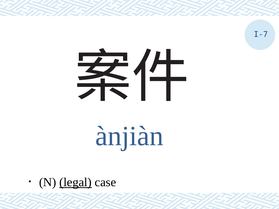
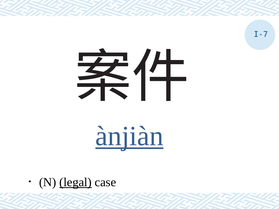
ànjiàn underline: none -> present
